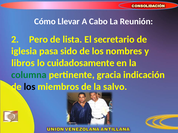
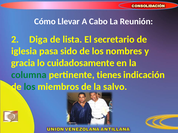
Pero: Pero -> Diga
libros: libros -> gracia
gracia: gracia -> tienes
los at (30, 87) colour: black -> green
